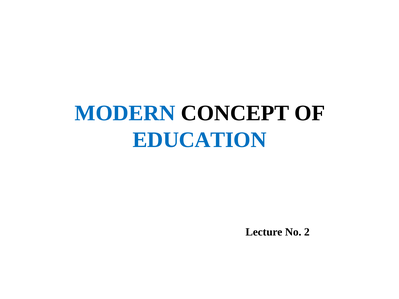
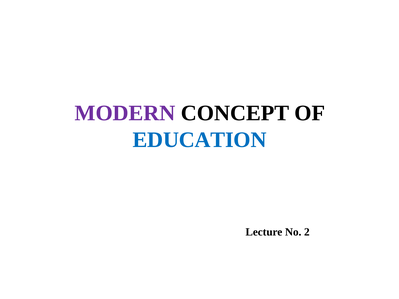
MODERN colour: blue -> purple
